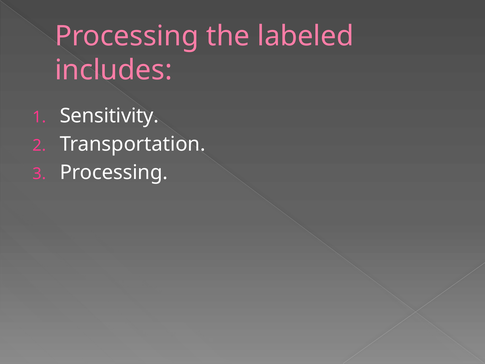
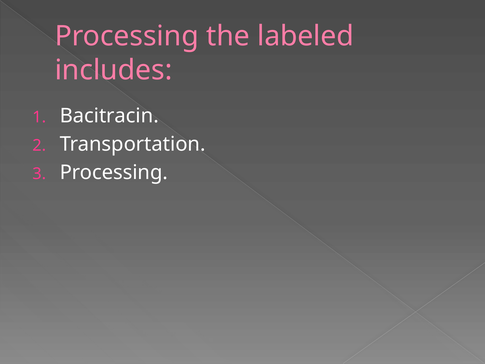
Sensitivity: Sensitivity -> Bacitracin
